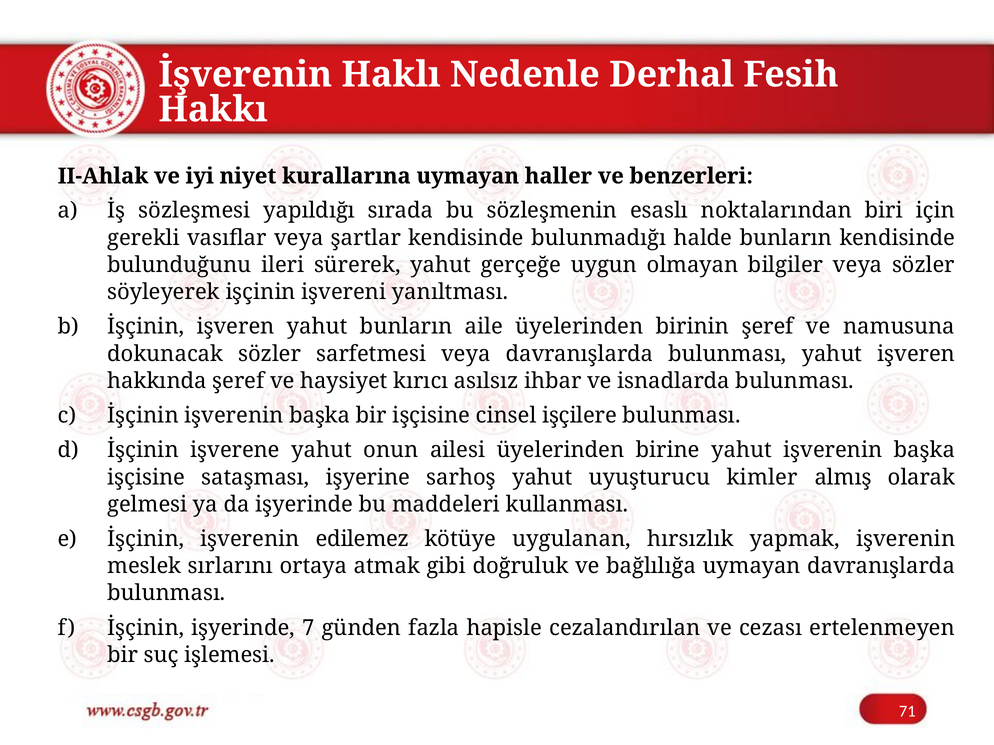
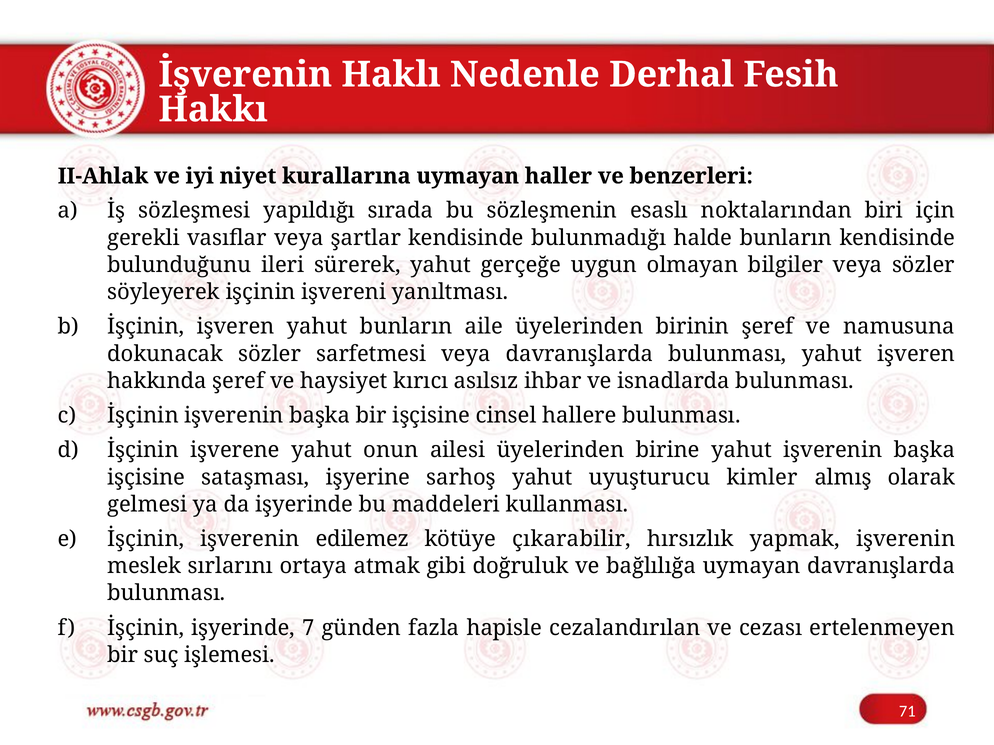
işçilere: işçilere -> hallere
uygulanan: uygulanan -> çıkarabilir
